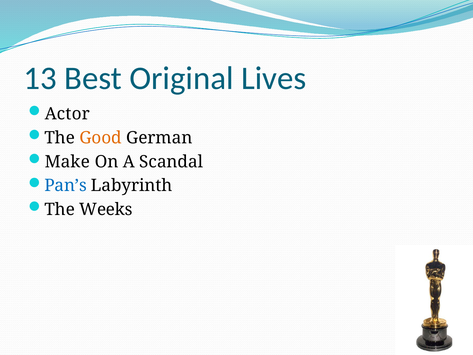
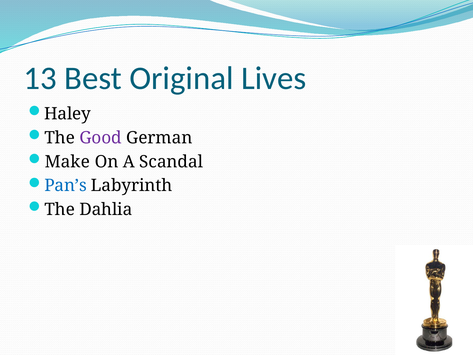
Actor: Actor -> Haley
Good colour: orange -> purple
Weeks: Weeks -> Dahlia
